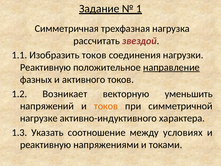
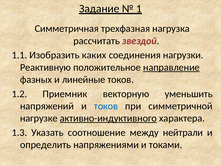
Изобразить токов: токов -> каких
активного: активного -> линейные
Возникает: Возникает -> Приемник
токов at (106, 106) colour: orange -> blue
активно-индуктивного underline: none -> present
условиях: условиях -> нейтрали
реактивную at (46, 144): реактивную -> определить
